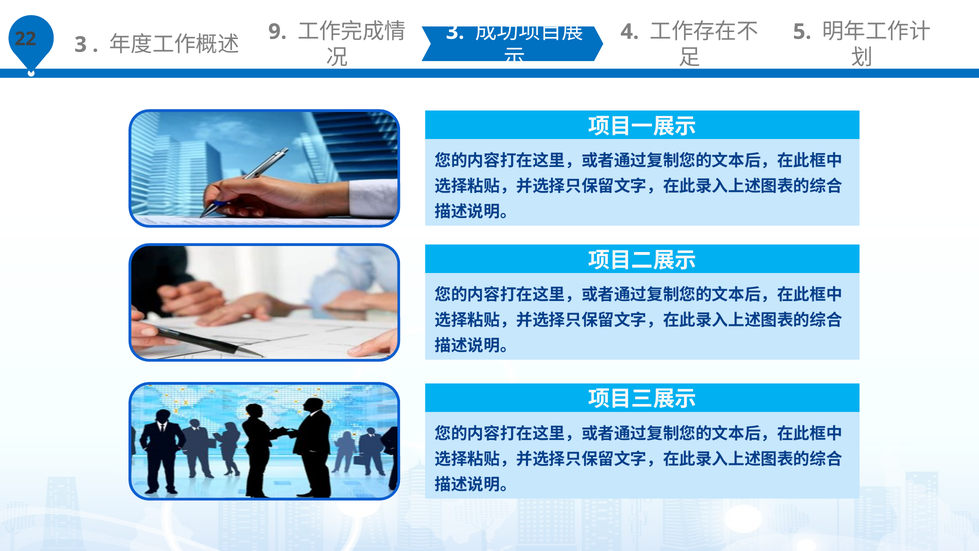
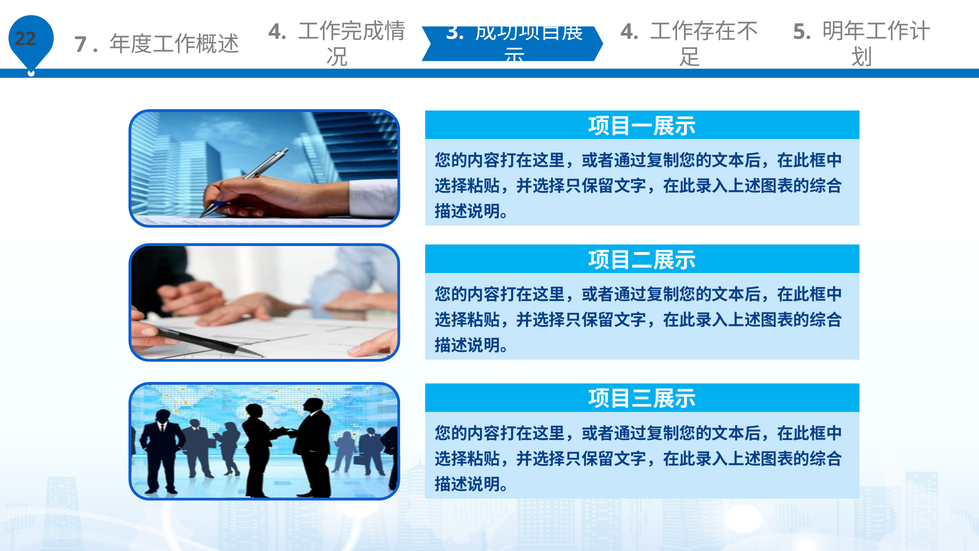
3 at (81, 45): 3 -> 7
9 at (278, 32): 9 -> 4
